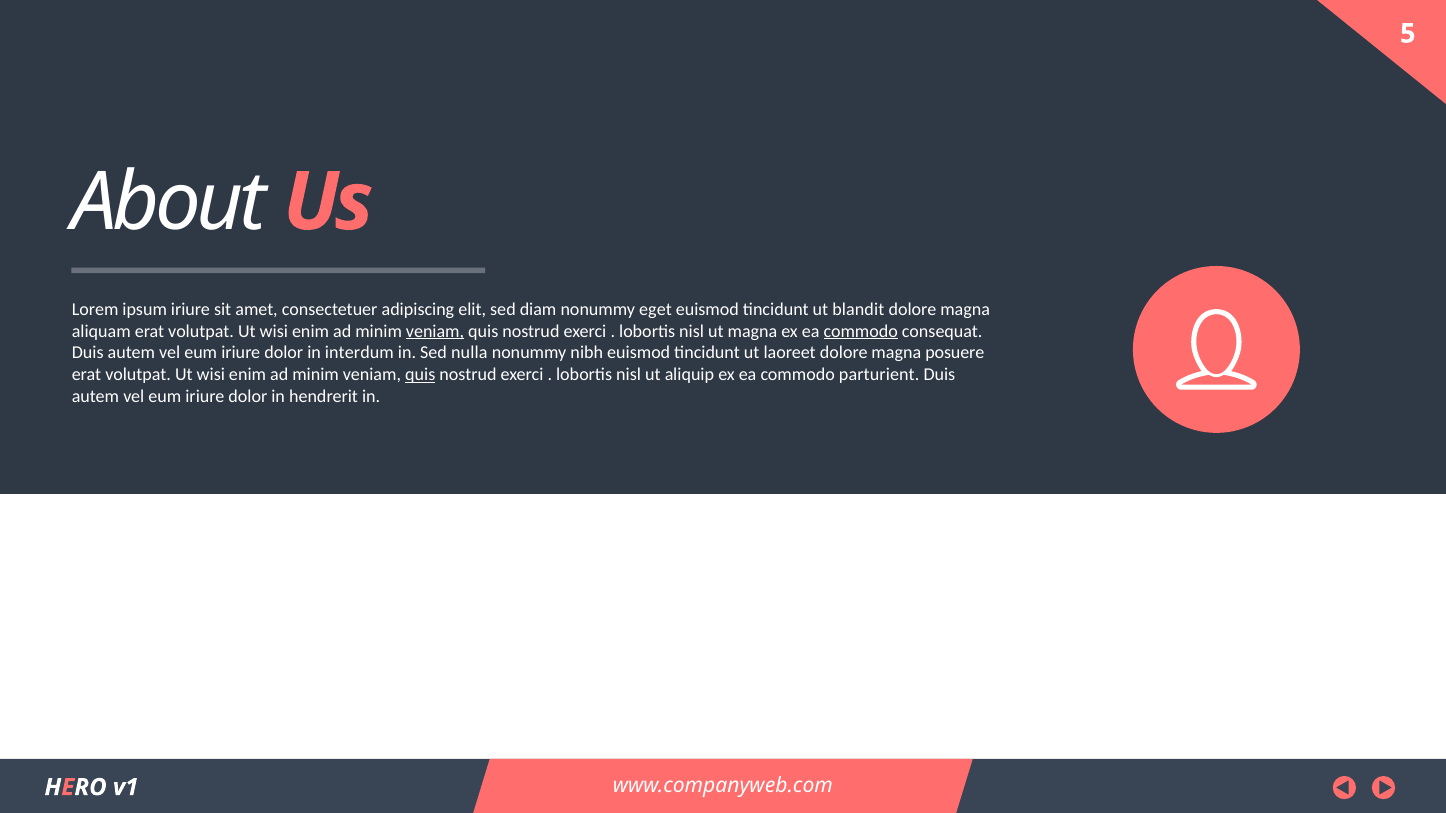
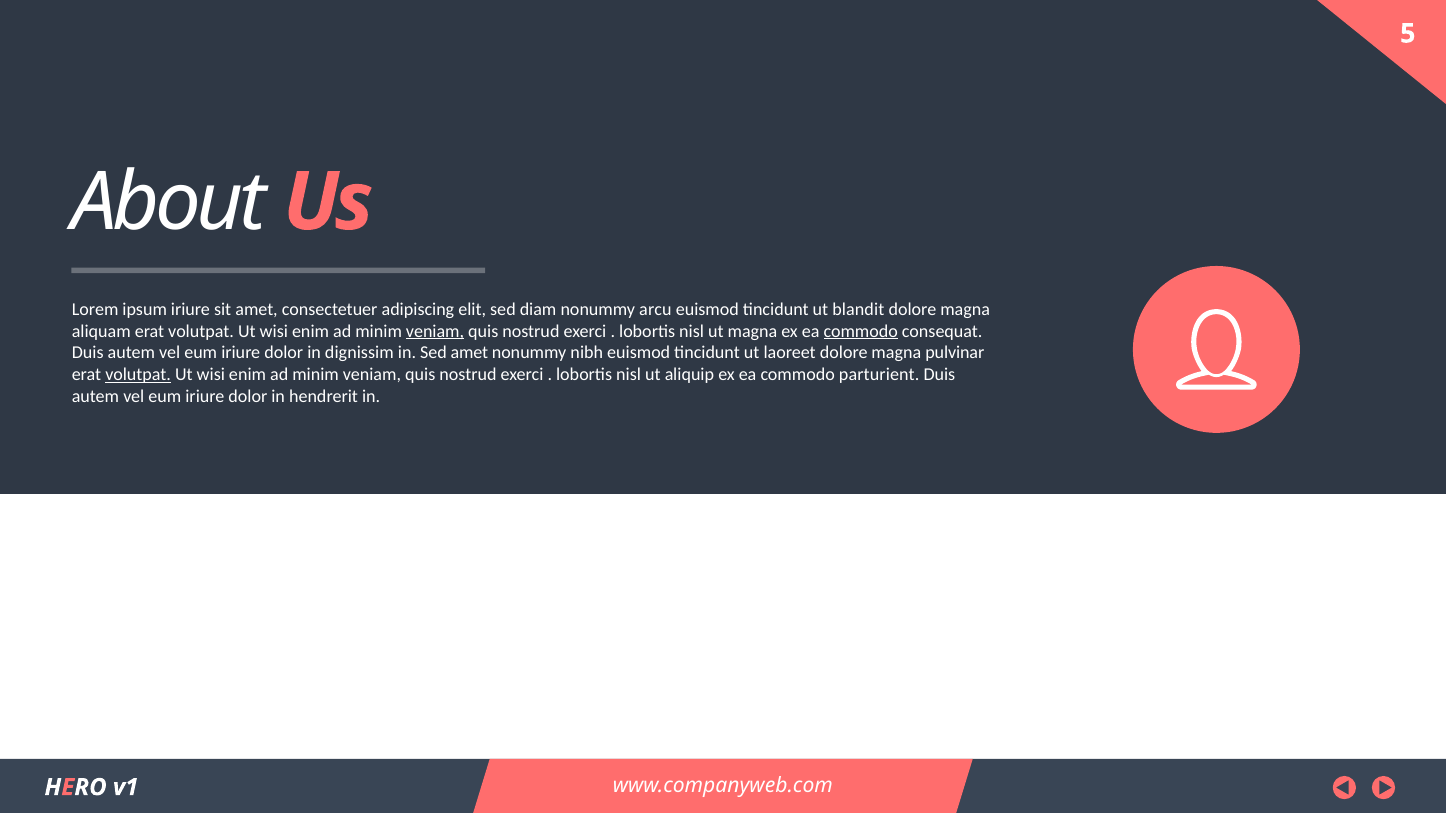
eget: eget -> arcu
interdum: interdum -> dignissim
Sed nulla: nulla -> amet
posuere: posuere -> pulvinar
volutpat at (138, 375) underline: none -> present
quis at (420, 375) underline: present -> none
